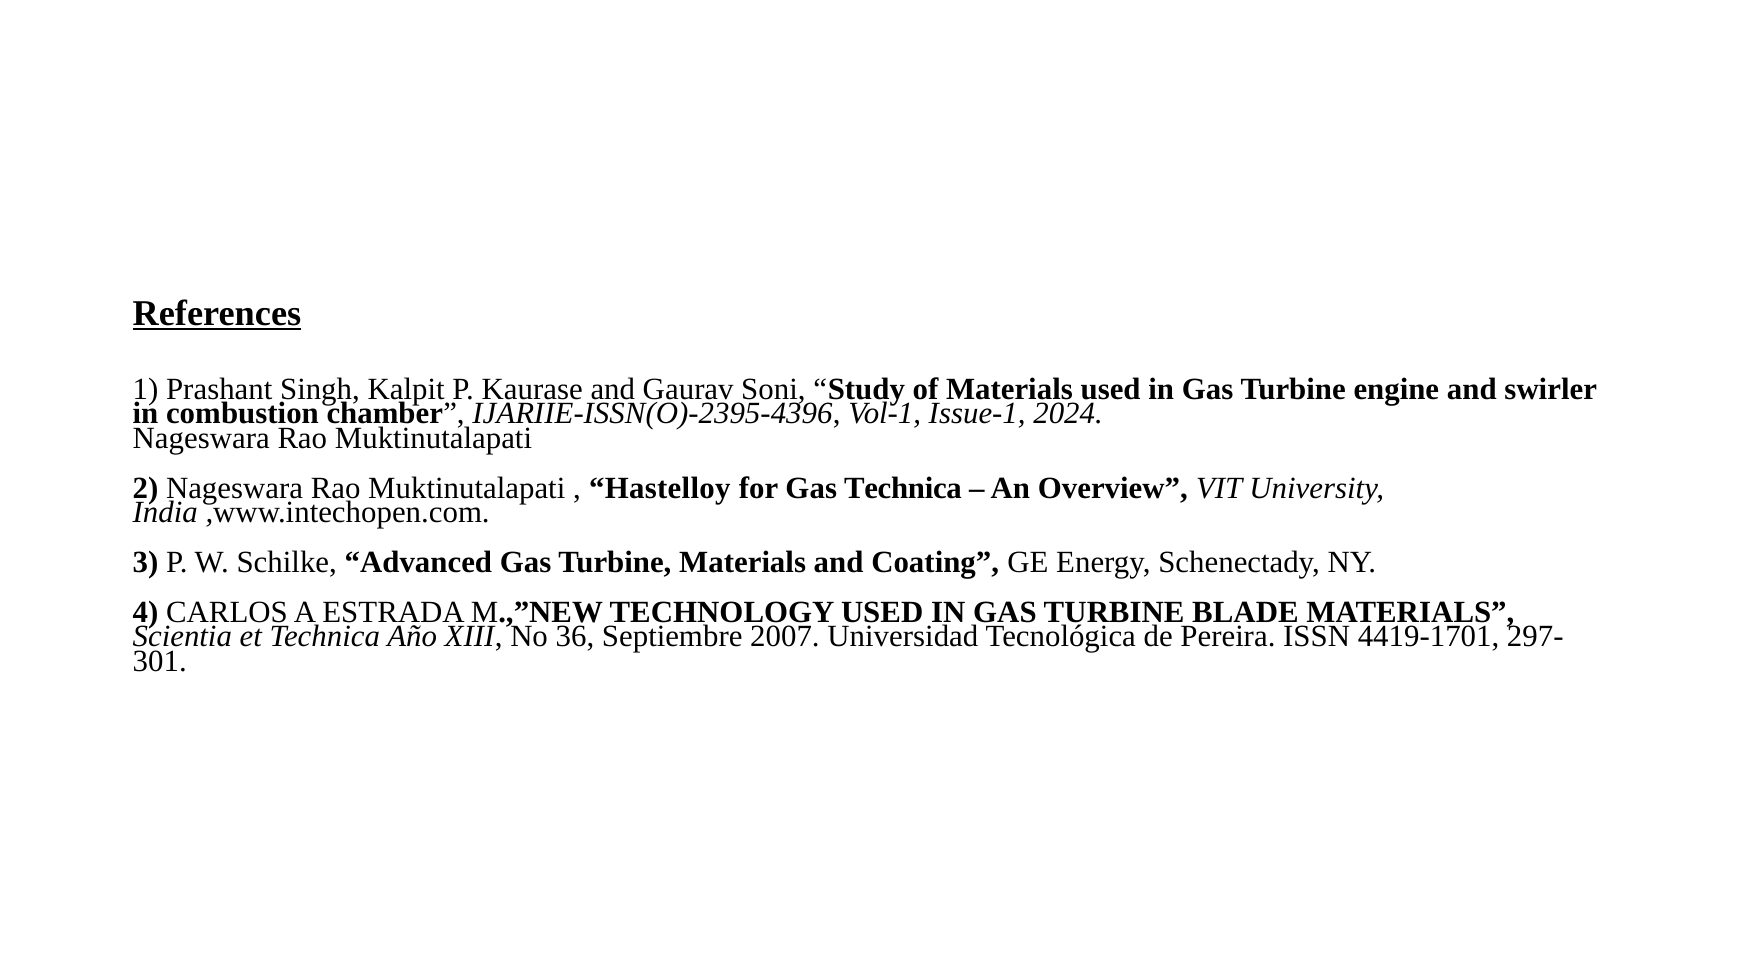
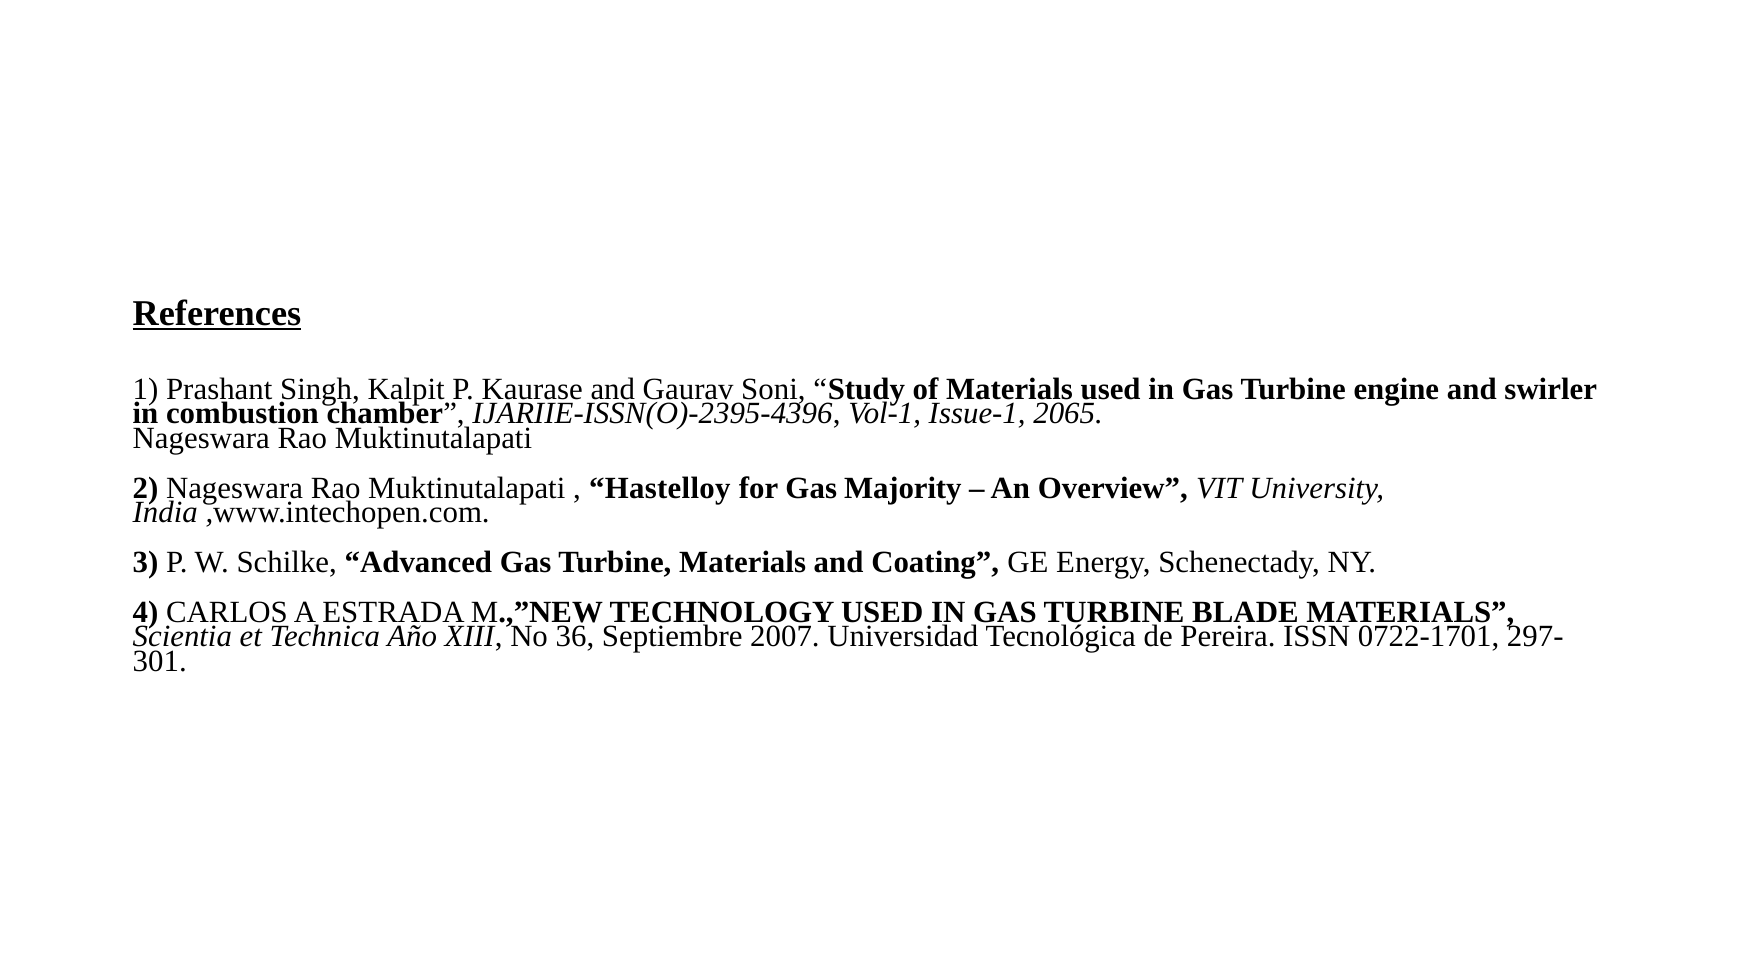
2024: 2024 -> 2065
Gas Technica: Technica -> Majority
4419-1701: 4419-1701 -> 0722-1701
